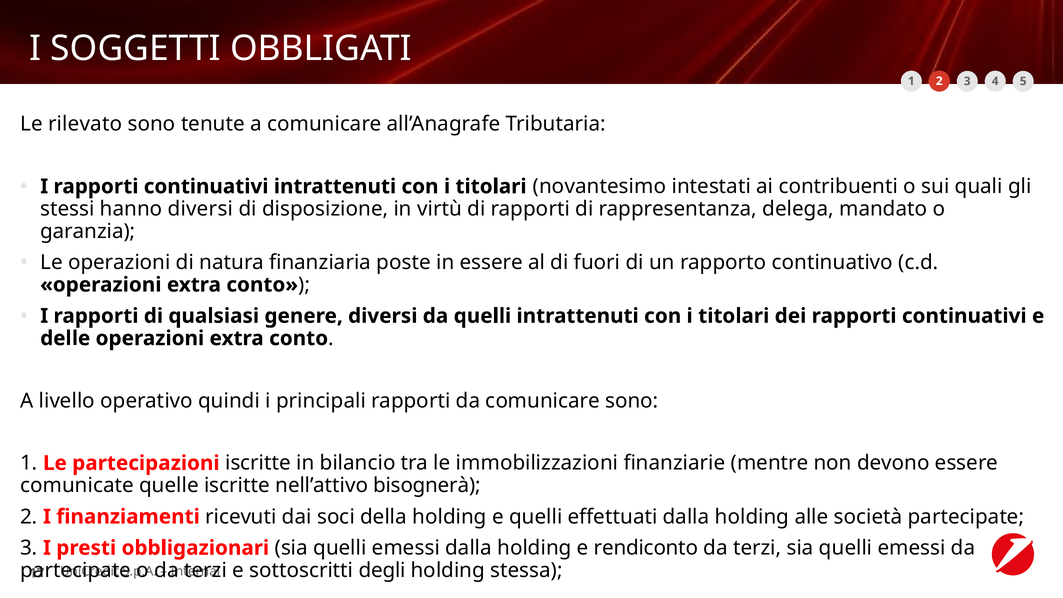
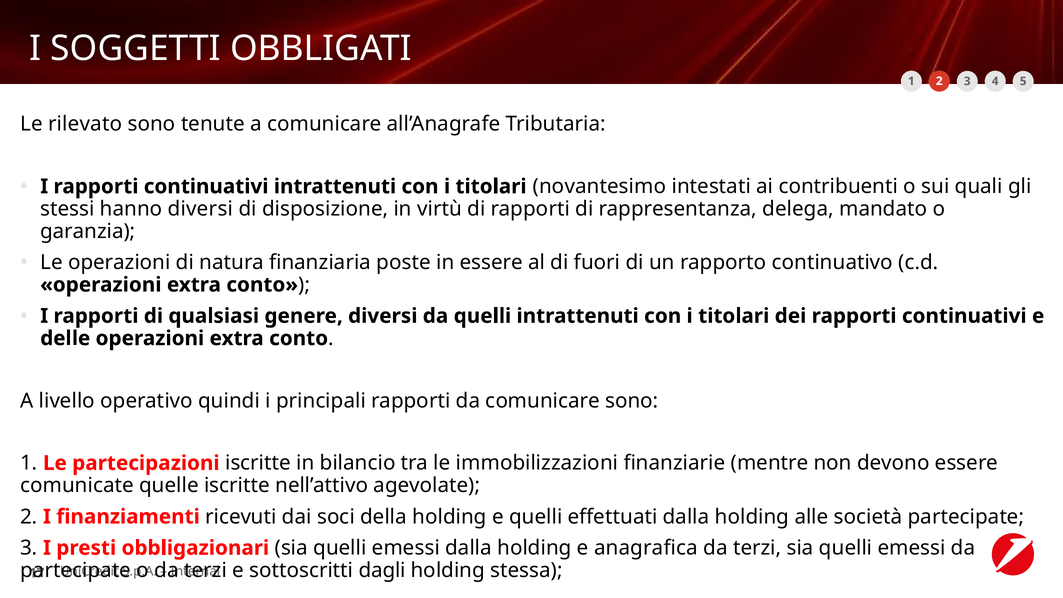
bisognerà: bisognerà -> agevolate
rendiconto: rendiconto -> anagrafica
degli: degli -> dagli
